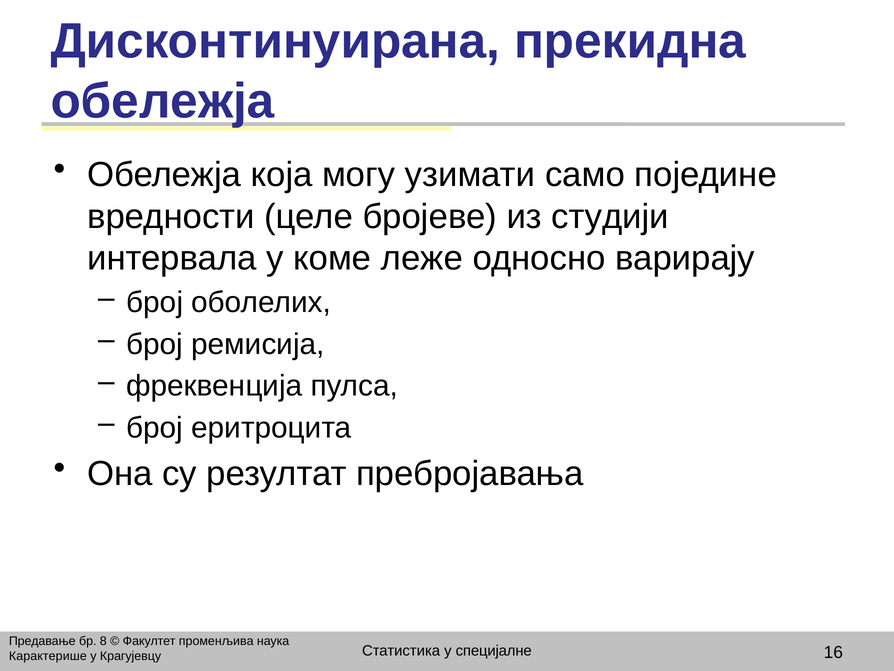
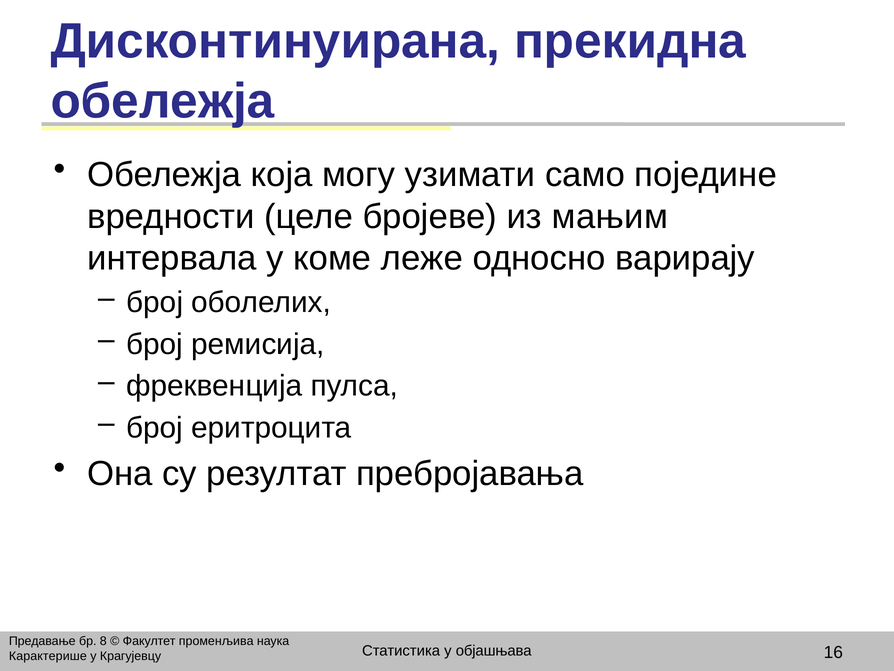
студији: студији -> мањим
специјалне: специјалне -> објашњава
